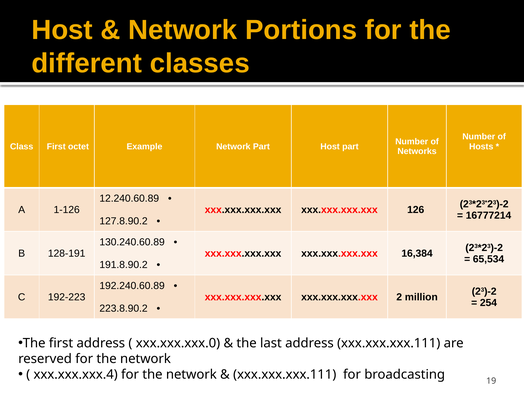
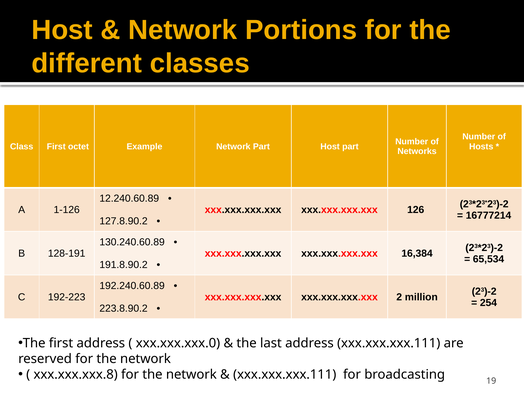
xxx.xxx.xxx.4: xxx.xxx.xxx.4 -> xxx.xxx.xxx.8
